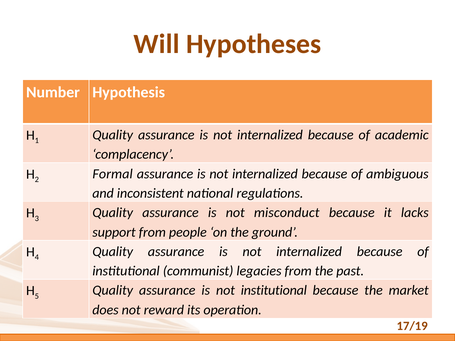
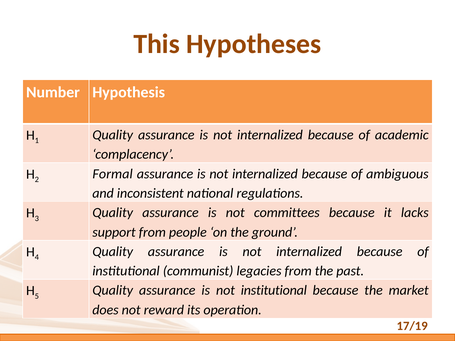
Will: Will -> This
misconduct: misconduct -> committees
